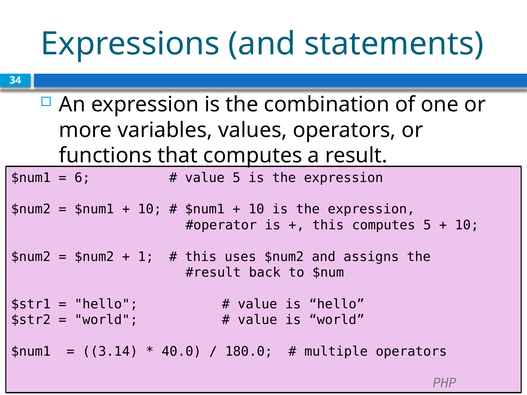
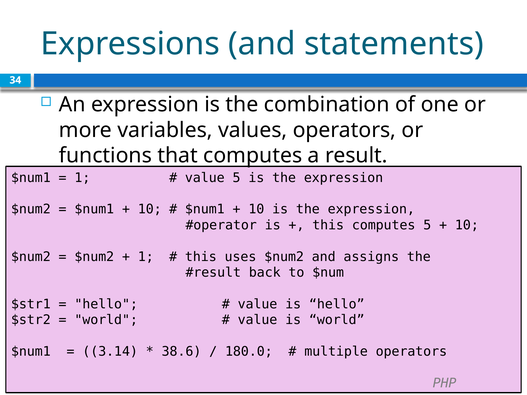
6 at (82, 178): 6 -> 1
40.0: 40.0 -> 38.6
